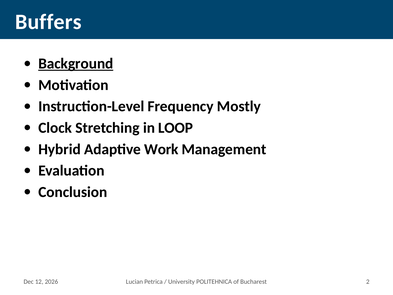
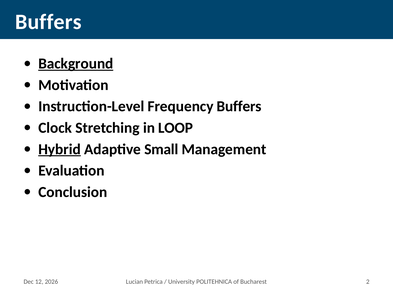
Frequency Mostly: Mostly -> Buffers
Hybrid underline: none -> present
Work: Work -> Small
